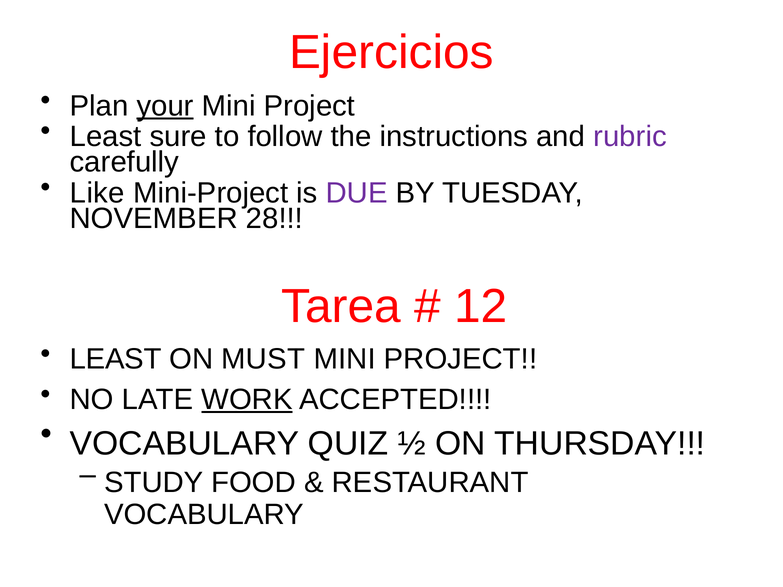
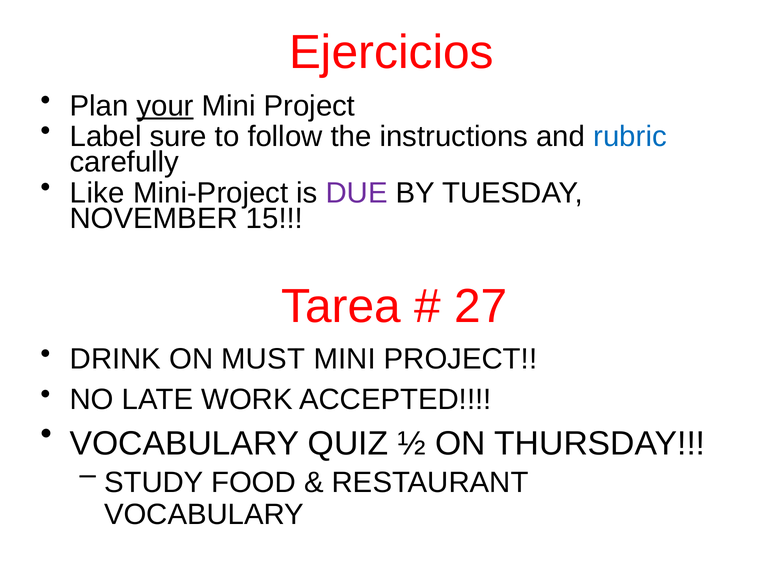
Least at (106, 137): Least -> Label
rubric colour: purple -> blue
28: 28 -> 15
12: 12 -> 27
LEAST at (116, 359): LEAST -> DRINK
WORK underline: present -> none
